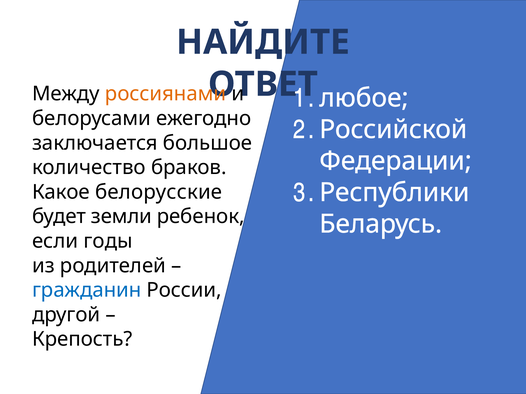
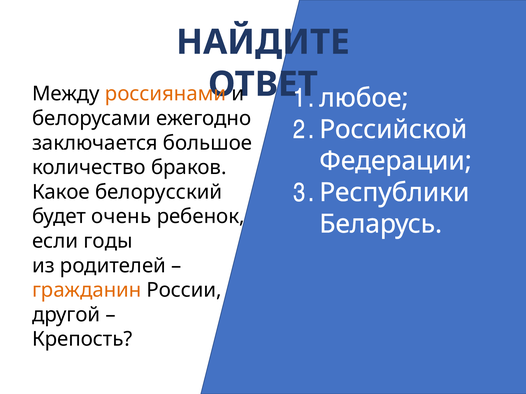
белорусские: белорусские -> белорусский
земли: земли -> очень
гражданин colour: blue -> orange
